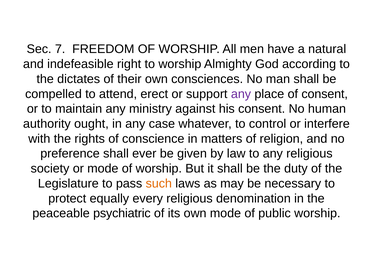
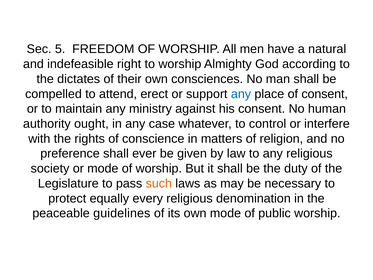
7: 7 -> 5
any at (241, 94) colour: purple -> blue
psychiatric: psychiatric -> guidelines
